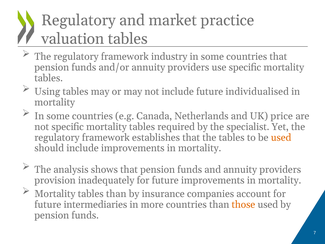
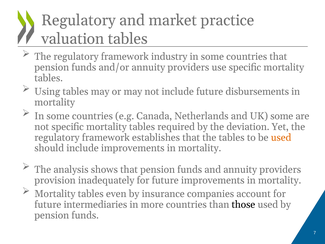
individualised: individualised -> disbursements
UK price: price -> some
specialist: specialist -> deviation
tables than: than -> even
those colour: orange -> black
